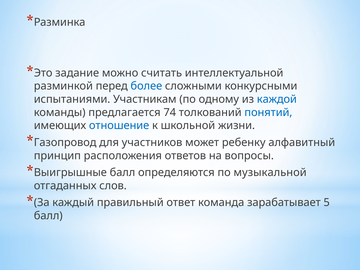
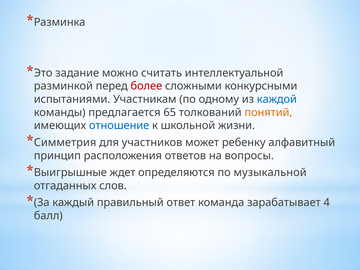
более colour: blue -> red
74: 74 -> 65
понятий colour: blue -> orange
Газопровод: Газопровод -> Симметрия
Выигрышные балл: балл -> ждет
5: 5 -> 4
